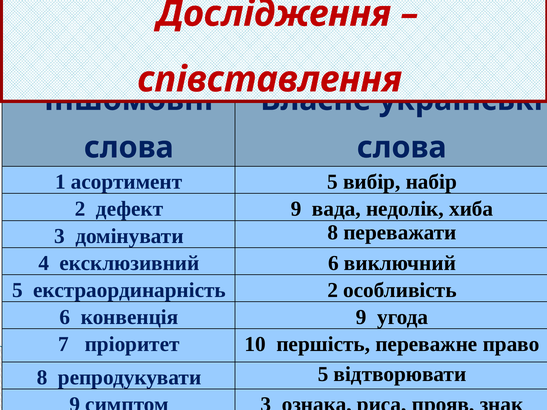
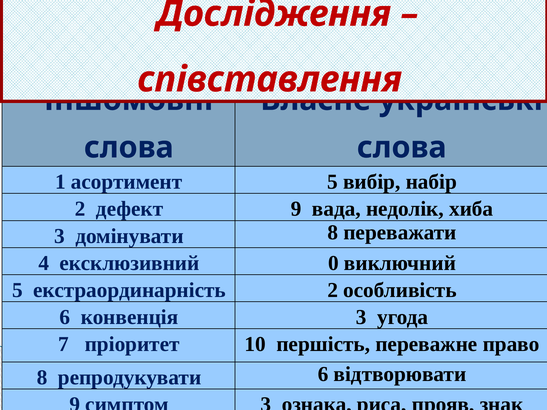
ексклюзивний 6: 6 -> 0
конвенція 9: 9 -> 3
репродукувати 5: 5 -> 6
